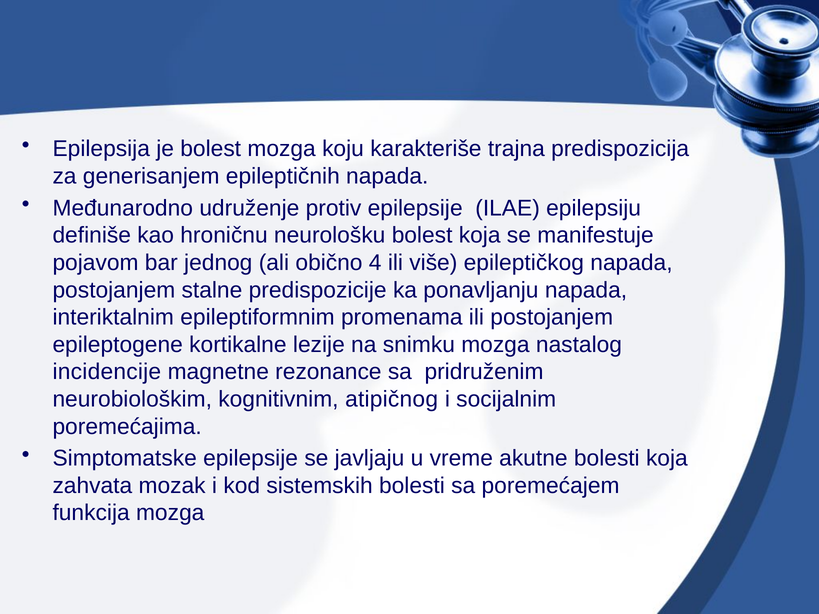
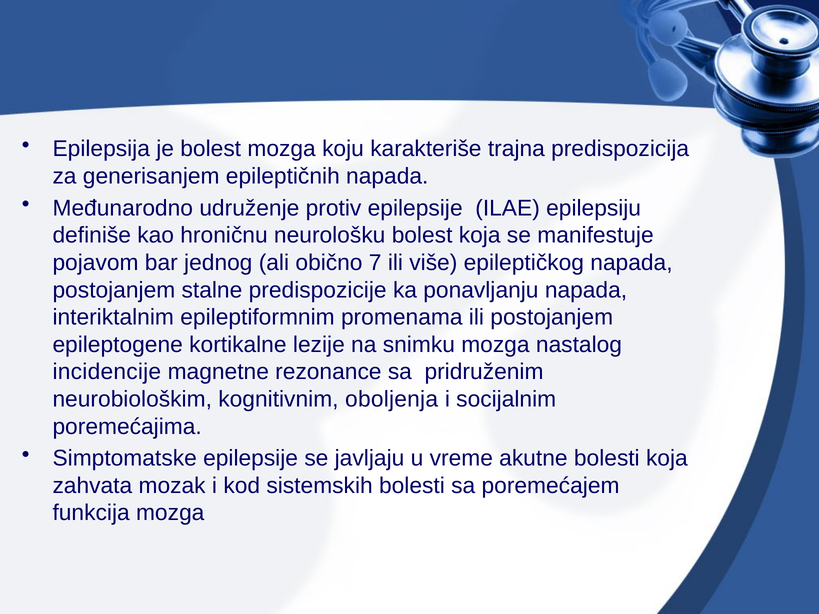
4: 4 -> 7
atipičnog: atipičnog -> oboljenja
